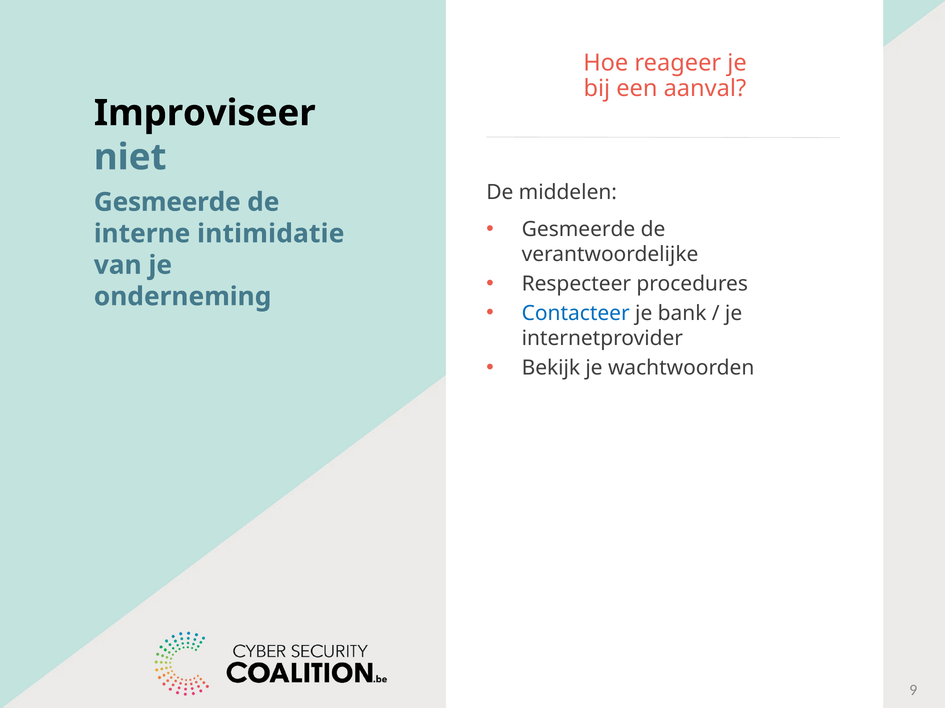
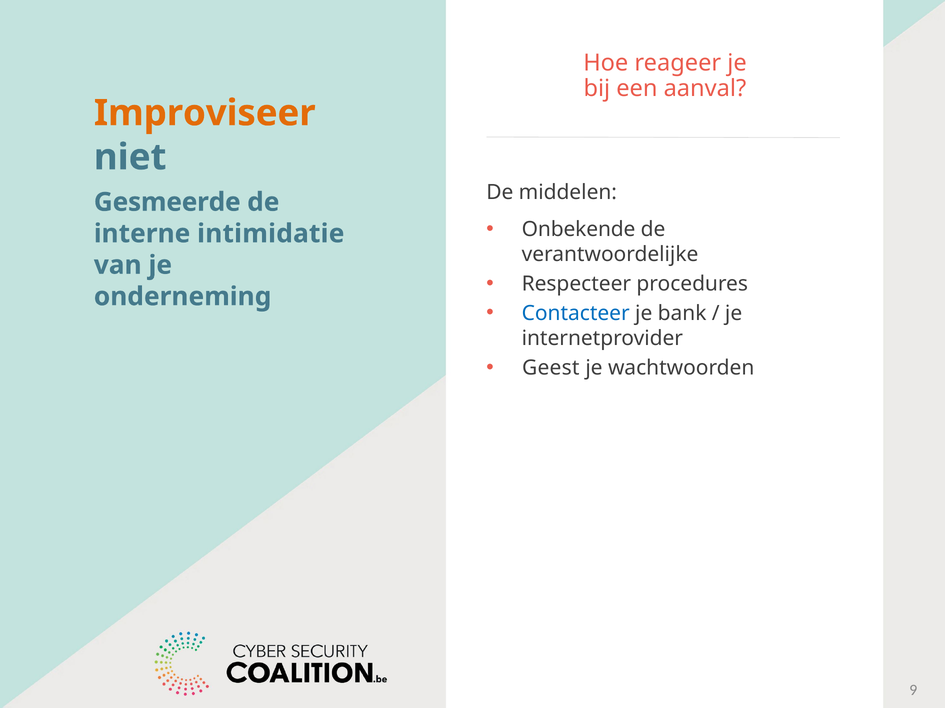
Improviseer colour: black -> orange
Gesmeerde at (579, 230): Gesmeerde -> Onbekende
Bekijk: Bekijk -> Geest
